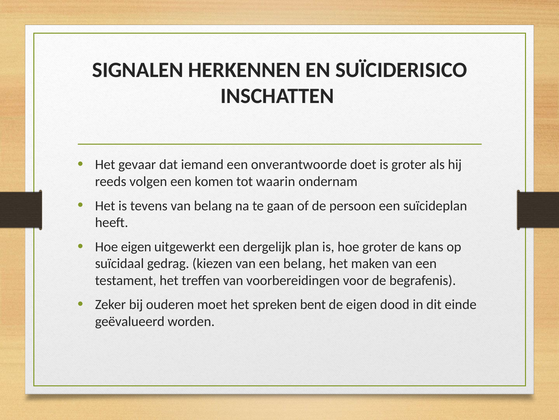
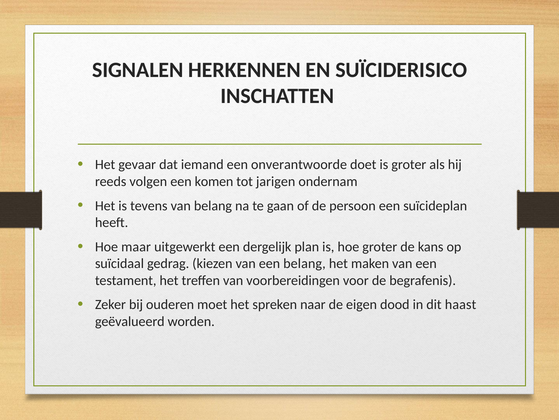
waarin: waarin -> jarigen
Hoe eigen: eigen -> maar
bent: bent -> naar
einde: einde -> haast
